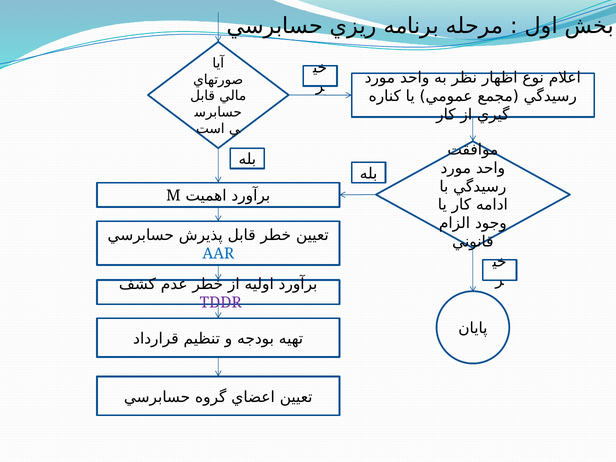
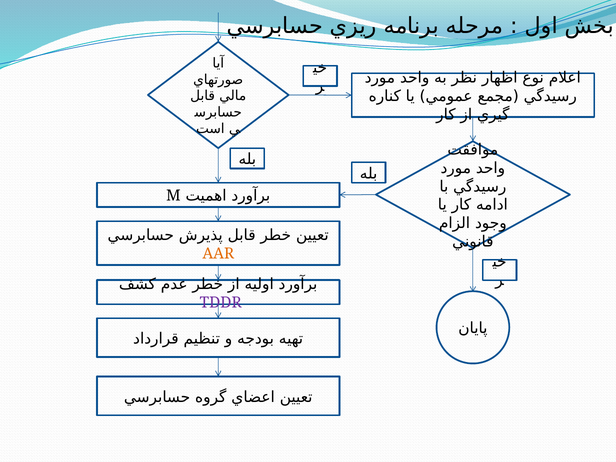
AAR colour: blue -> orange
